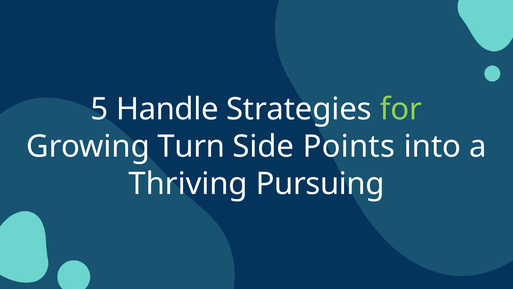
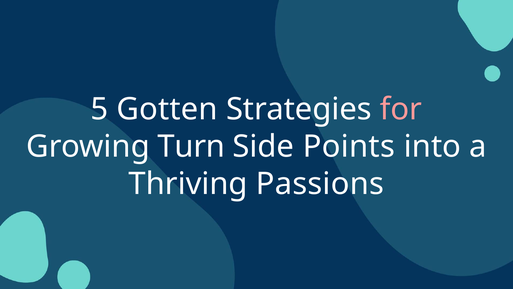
Handle: Handle -> Gotten
for colour: light green -> pink
Pursuing: Pursuing -> Passions
